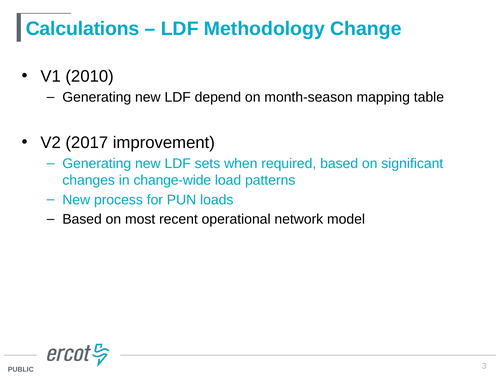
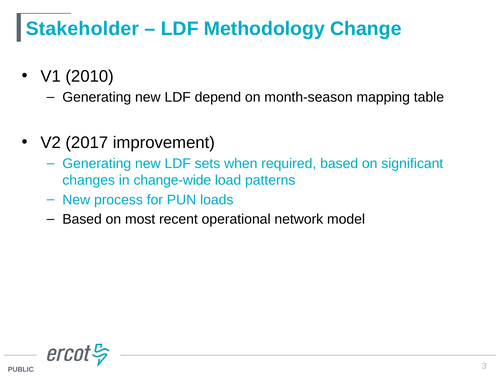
Calculations: Calculations -> Stakeholder
